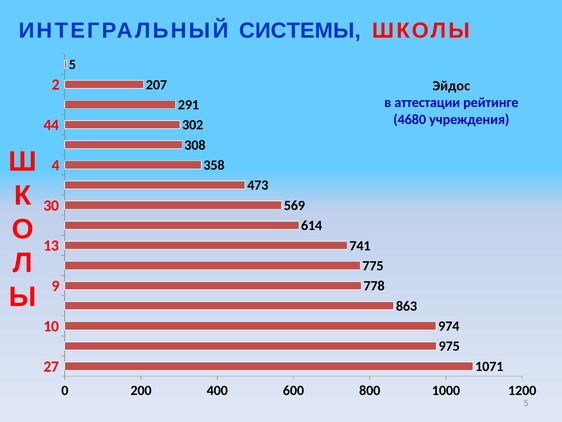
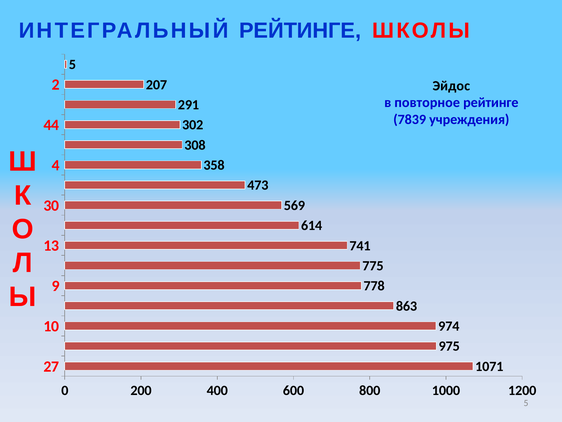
ИНТЕГРАЛЬНЫЙ СИСТЕМЫ: СИСТЕМЫ -> РЕЙТИНГЕ
аттестации: аттестации -> повторное
4680: 4680 -> 7839
